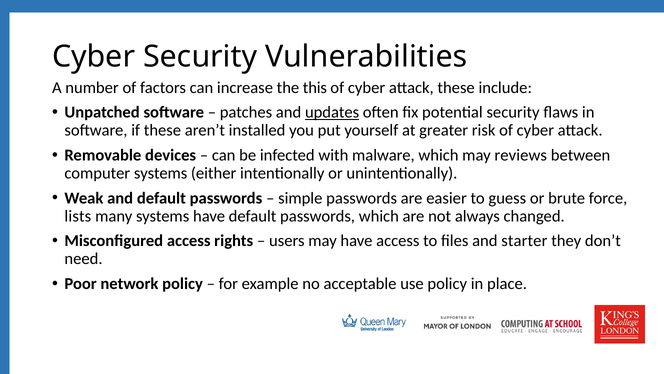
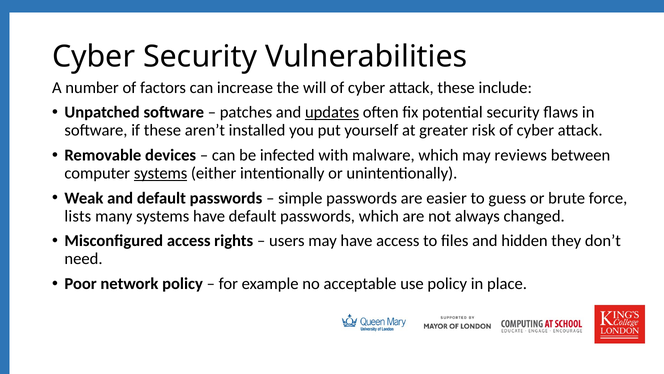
this: this -> will
systems at (161, 173) underline: none -> present
starter: starter -> hidden
